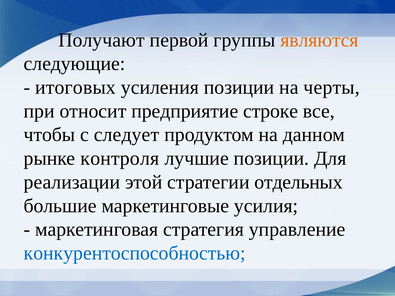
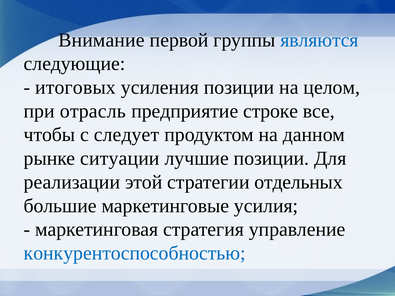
Получают: Получают -> Внимание
являются colour: orange -> blue
черты: черты -> целом
относит: относит -> отрасль
контроля: контроля -> ситуации
